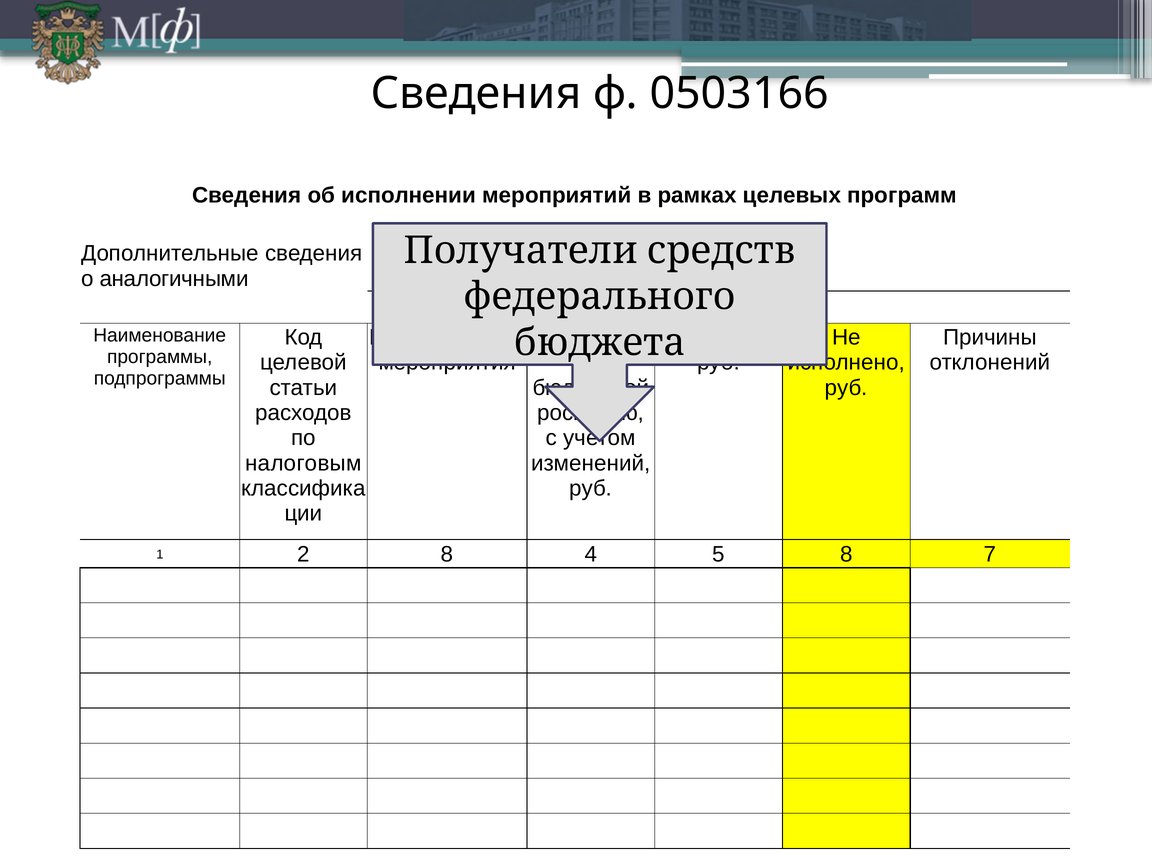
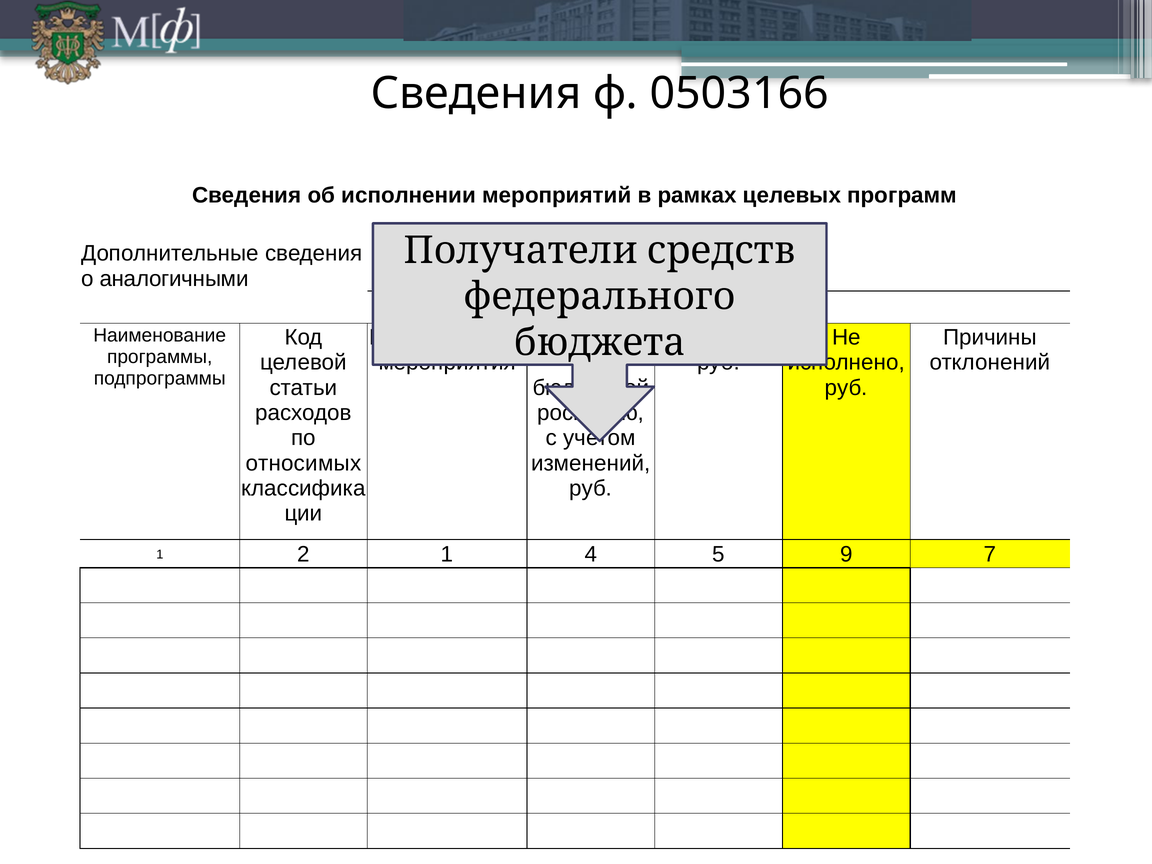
налоговым: налоговым -> относимых
2 8: 8 -> 1
5 8: 8 -> 9
